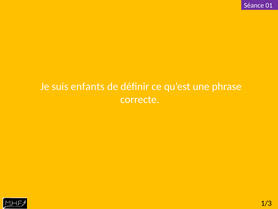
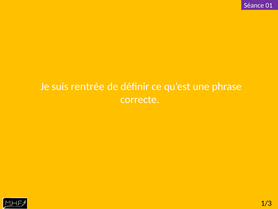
enfants: enfants -> rentrée
